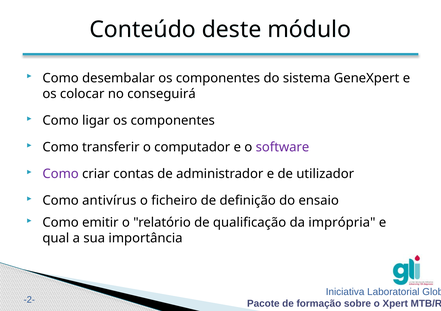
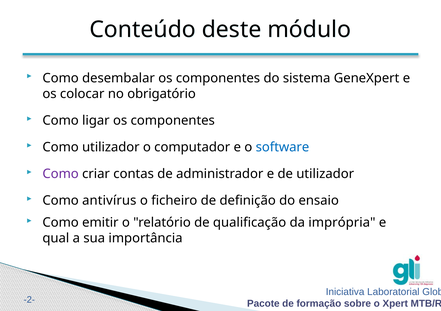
conseguirá: conseguirá -> obrigatório
Como transferir: transferir -> utilizador
software colour: purple -> blue
